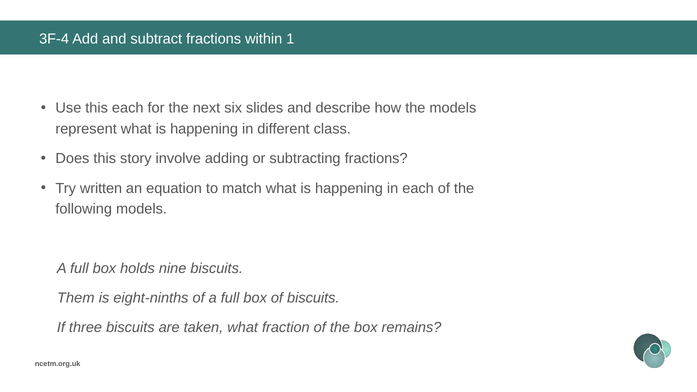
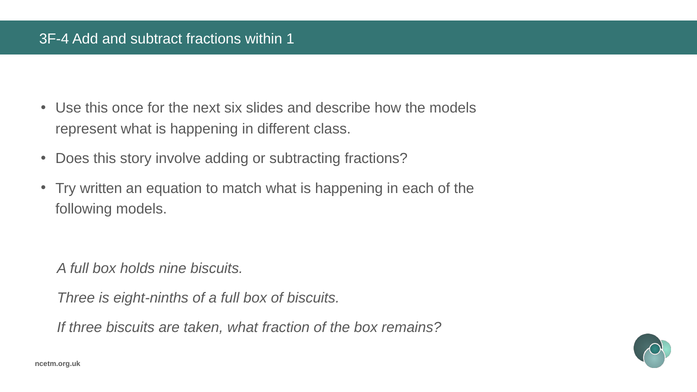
this each: each -> once
Them at (76, 298): Them -> Three
